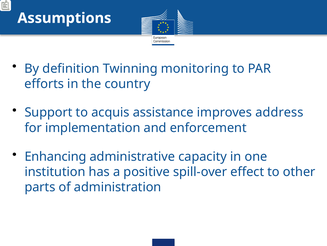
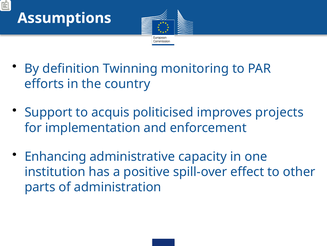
assistance: assistance -> politicised
address: address -> projects
